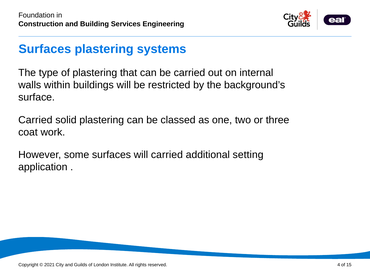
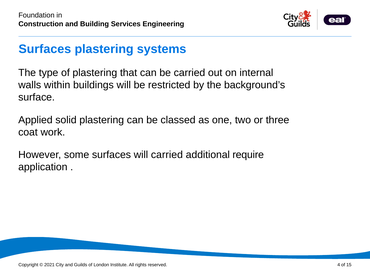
Carried at (35, 120): Carried -> Applied
setting: setting -> require
